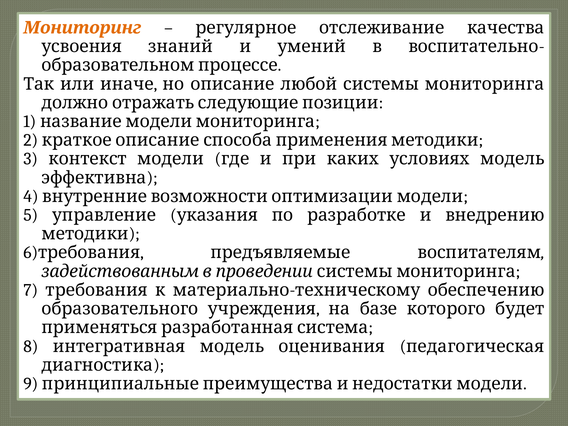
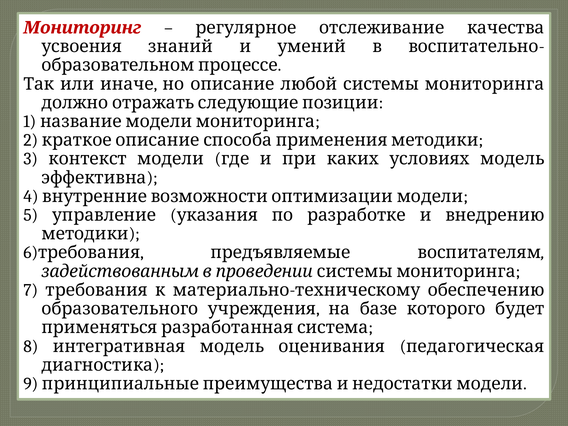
Мониторинг colour: orange -> red
